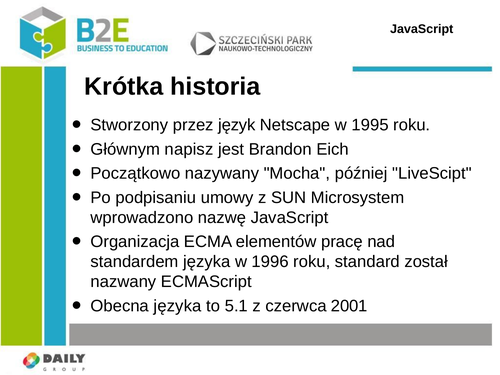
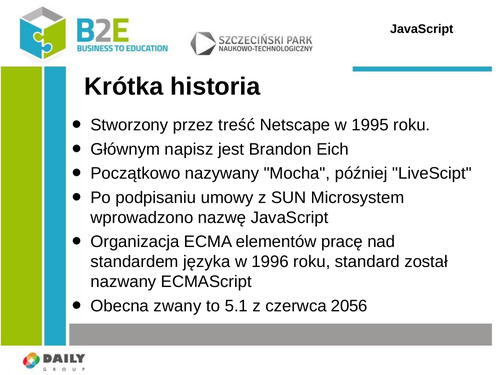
język: język -> treść
Obecna języka: języka -> zwany
2001: 2001 -> 2056
